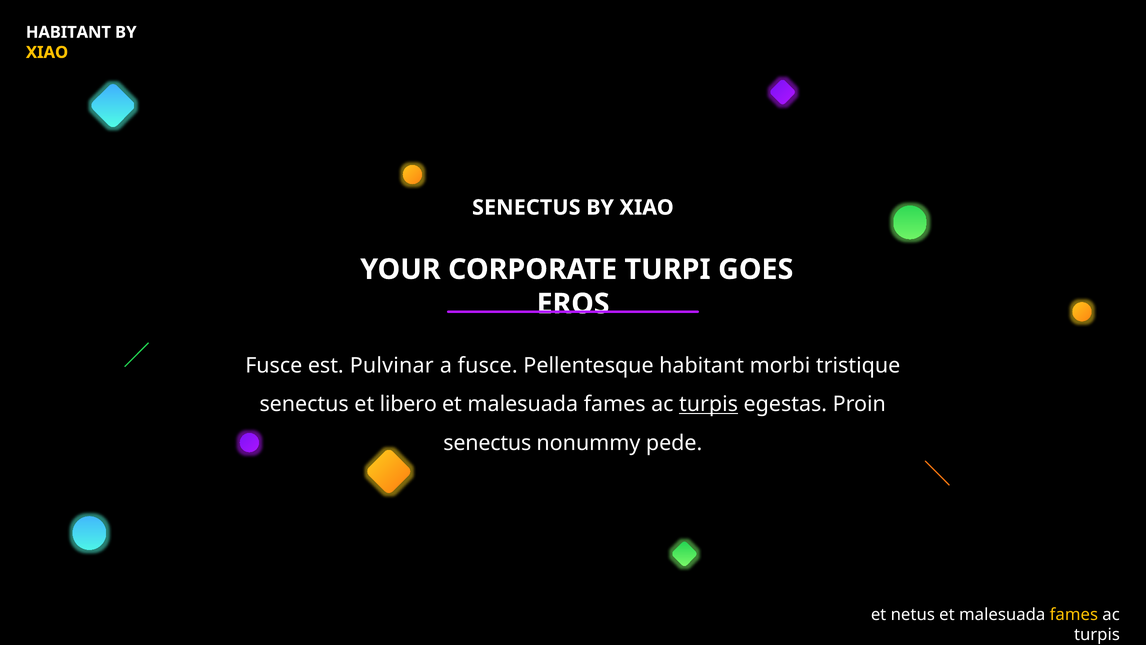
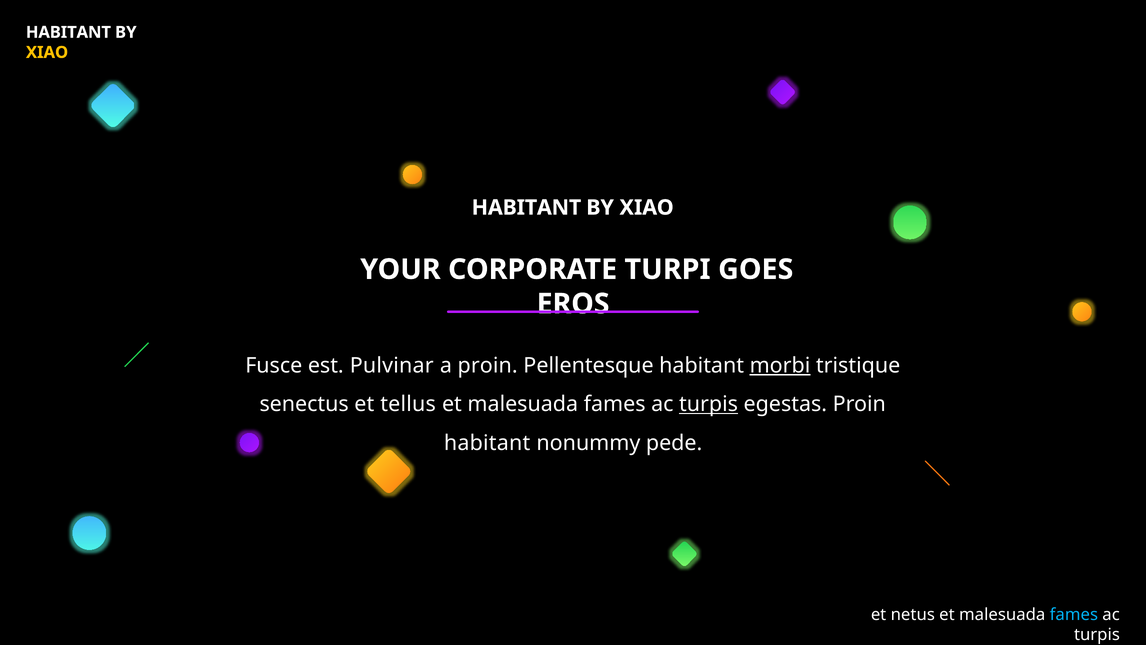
SENECTUS at (526, 207): SENECTUS -> HABITANT
a fusce: fusce -> proin
morbi underline: none -> present
libero: libero -> tellus
senectus at (487, 443): senectus -> habitant
fames at (1074, 614) colour: yellow -> light blue
